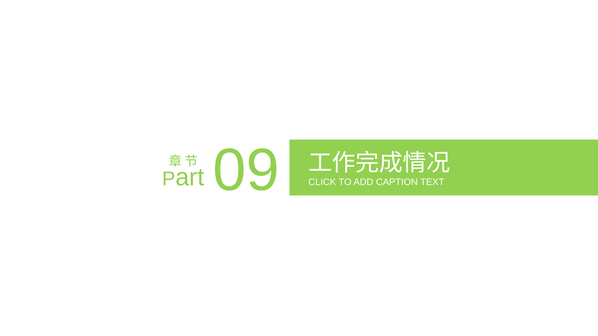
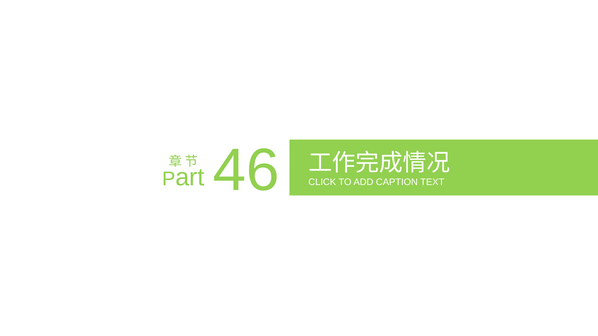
09: 09 -> 46
